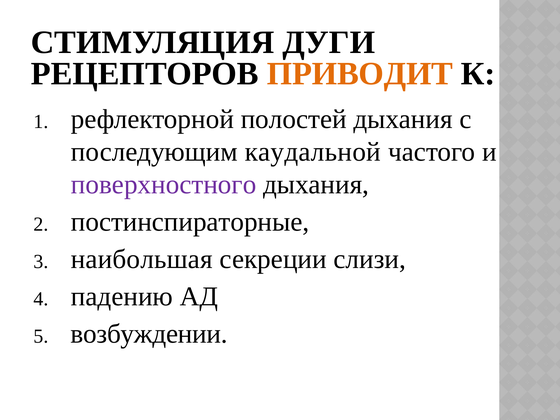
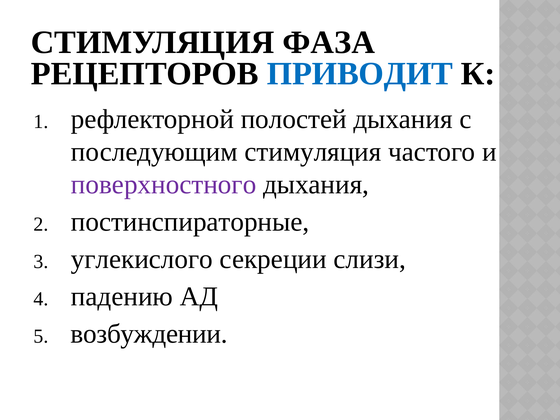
ДУГИ: ДУГИ -> ФАЗА
ПРИВОДИТ colour: orange -> blue
последующим каудальной: каудальной -> стимуляция
наибольшая: наибольшая -> углекислого
